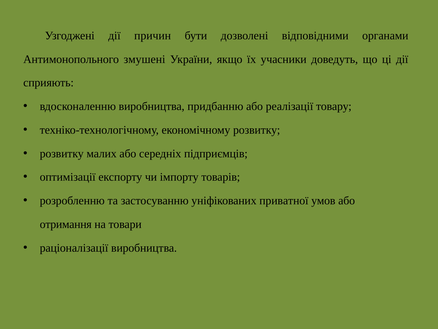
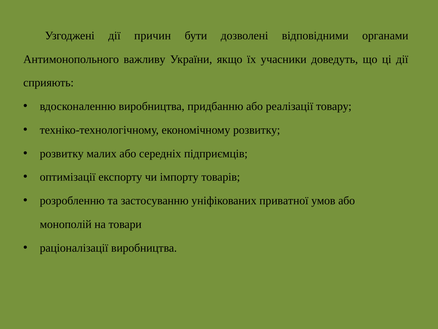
змушені: змушені -> важливу
отримання: отримання -> монополій
